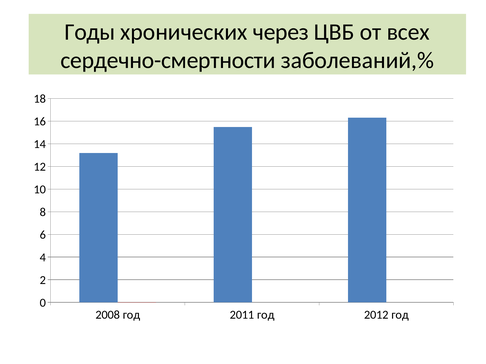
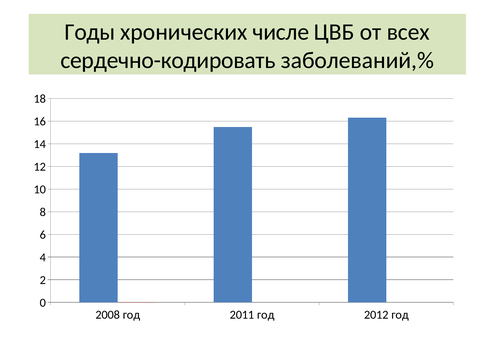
через: через -> числе
сердечно-смертности: сердечно-смертности -> сердечно-кодировать
